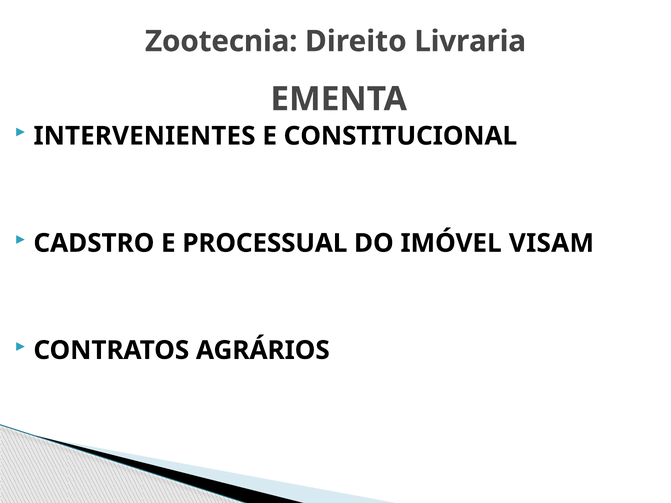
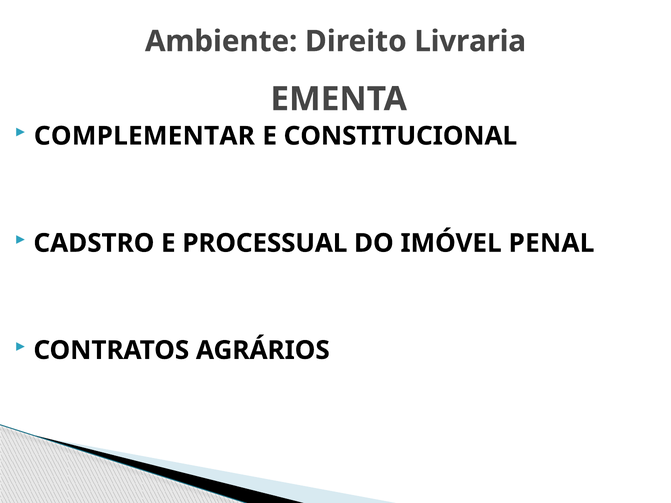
Zootecnia: Zootecnia -> Ambiente
INTERVENIENTES: INTERVENIENTES -> COMPLEMENTAR
VISAM: VISAM -> PENAL
